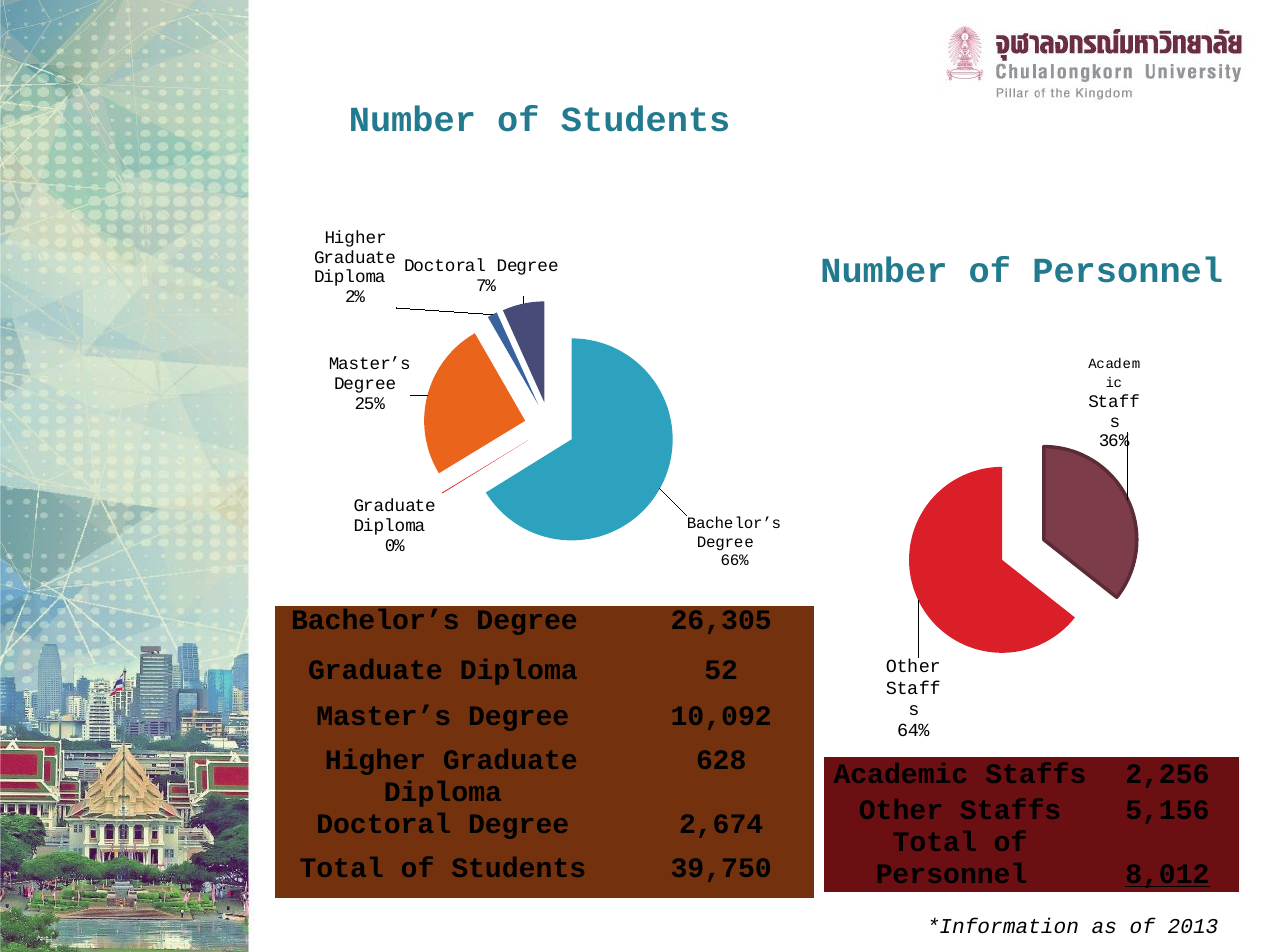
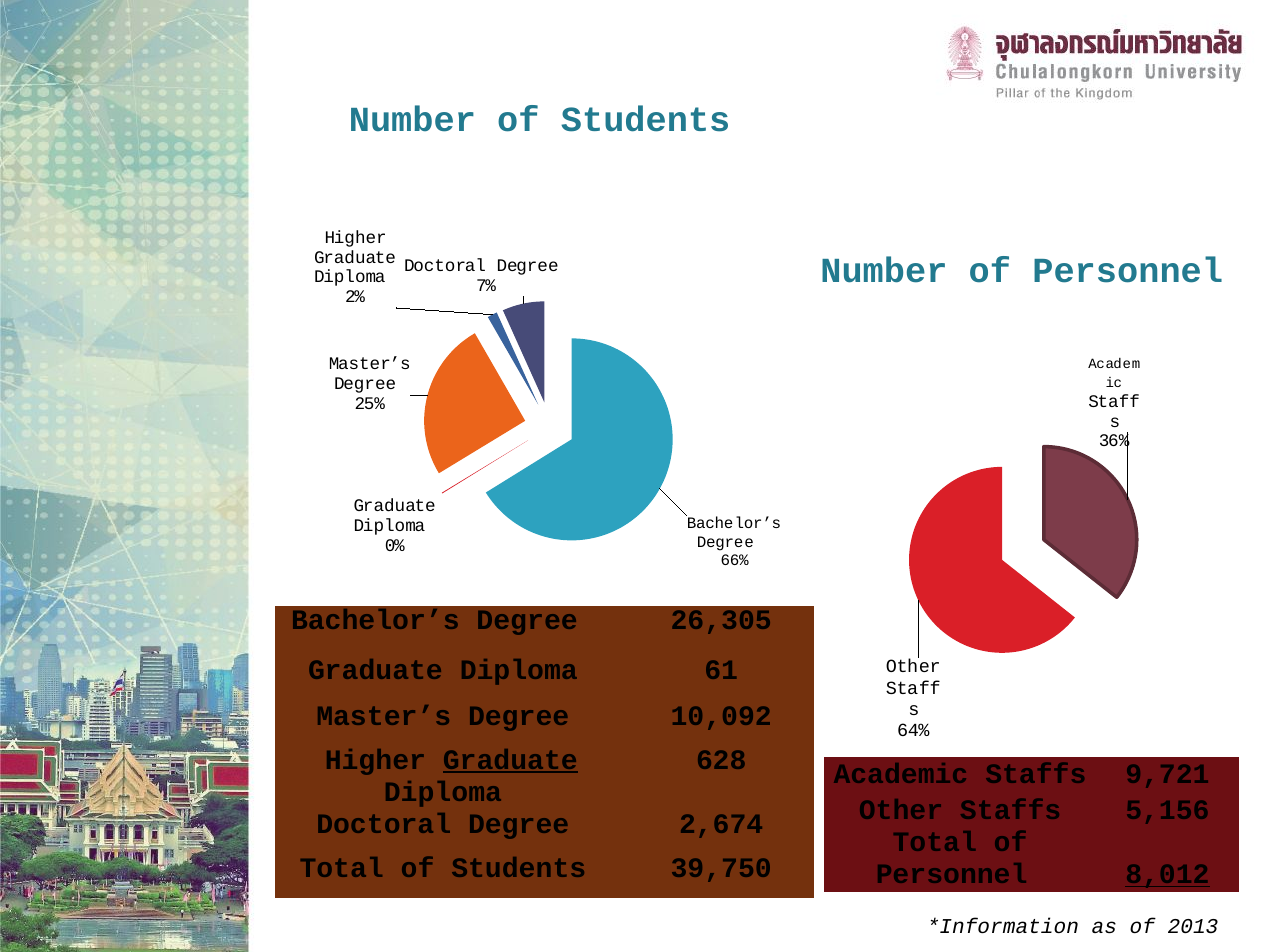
52: 52 -> 61
Graduate at (510, 760) underline: none -> present
2,256: 2,256 -> 9,721
